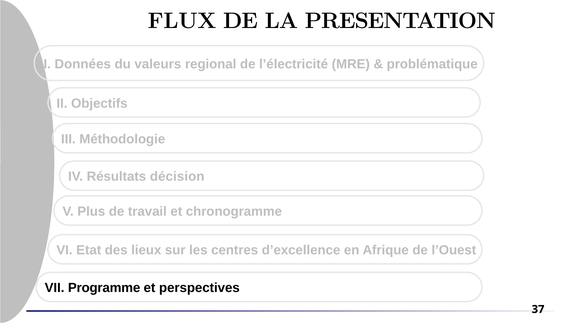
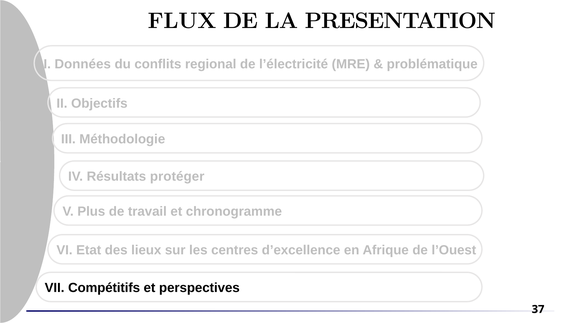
valeurs: valeurs -> conflits
décision: décision -> protéger
Programme: Programme -> Compétitifs
